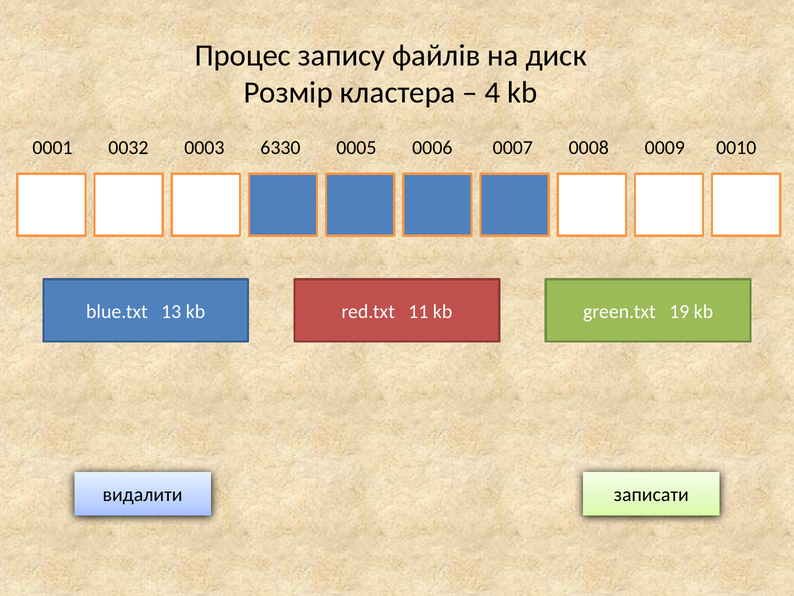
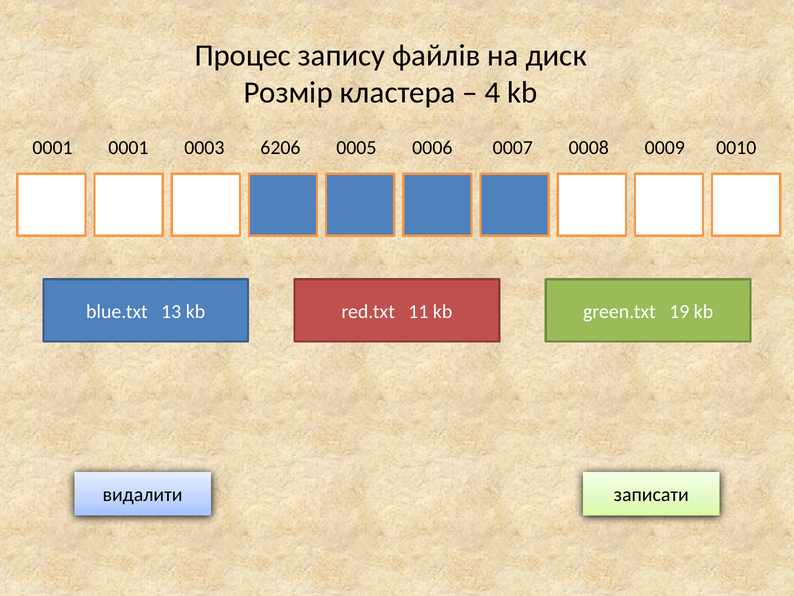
0001 0032: 0032 -> 0001
6330: 6330 -> 6206
